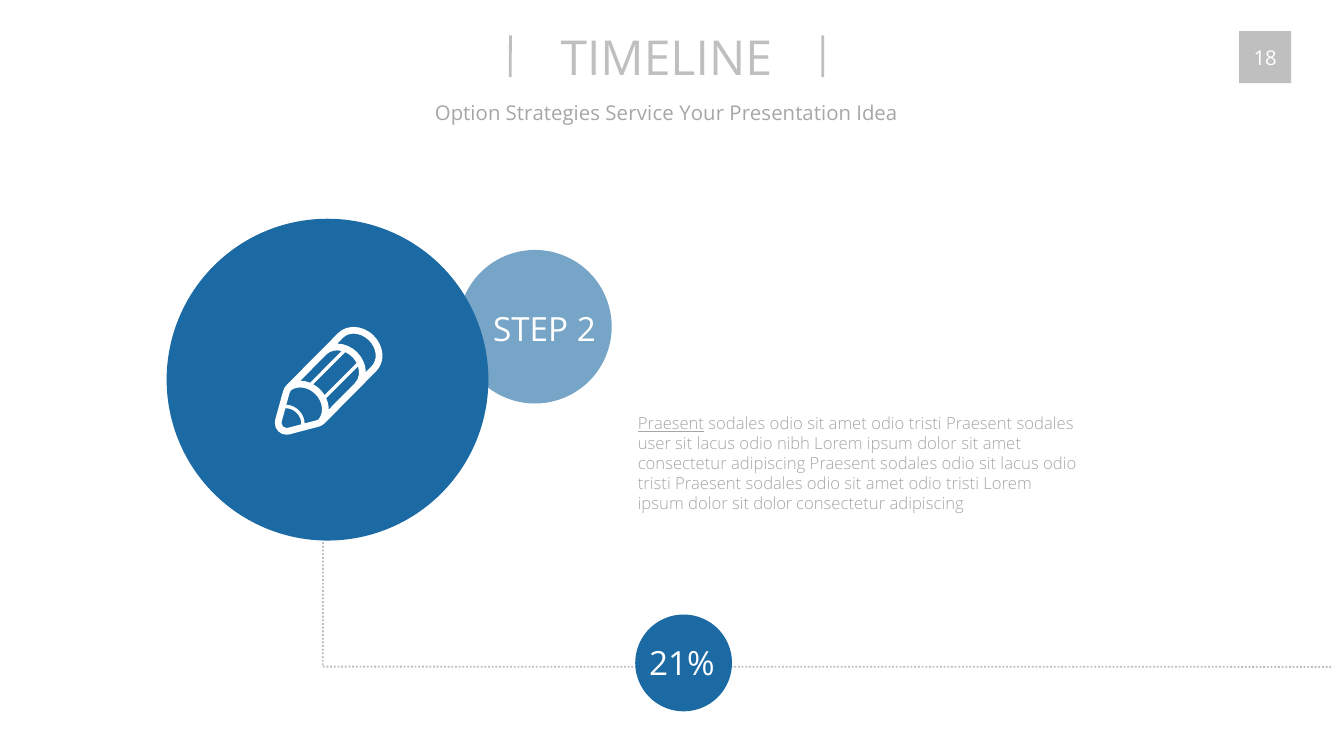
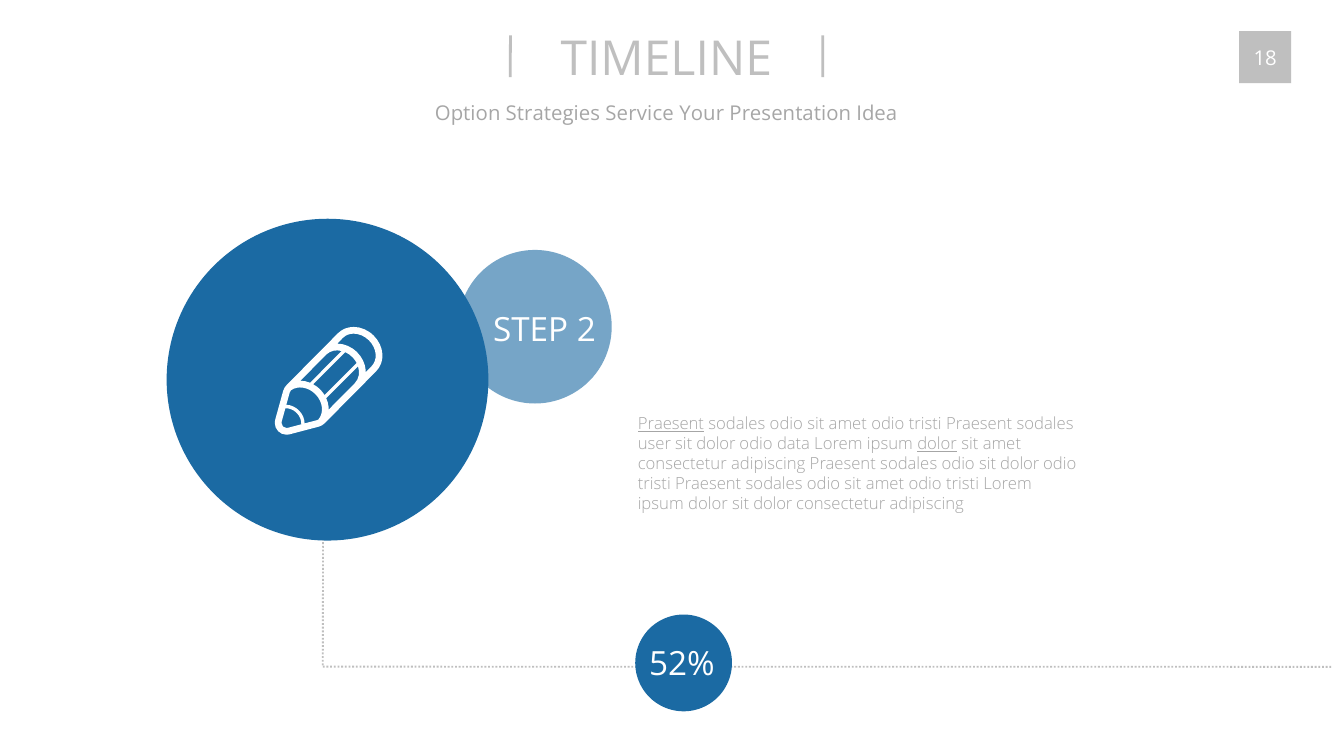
lacus at (716, 444): lacus -> dolor
nibh: nibh -> data
dolor at (937, 444) underline: none -> present
odio sit lacus: lacus -> dolor
21%: 21% -> 52%
